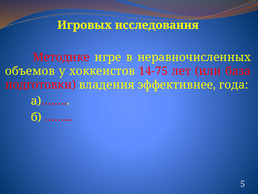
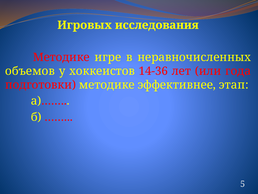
14-75: 14-75 -> 14-36
база: база -> года
подготовки владения: владения -> методике
года: года -> этап
